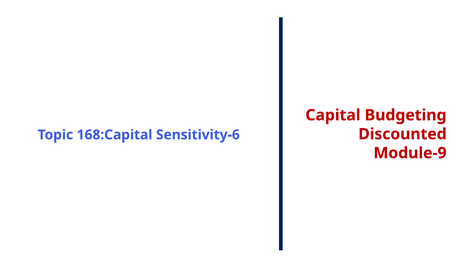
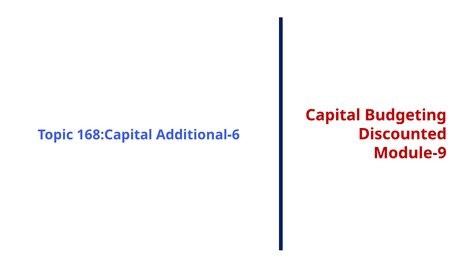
Sensitivity-6: Sensitivity-6 -> Additional-6
